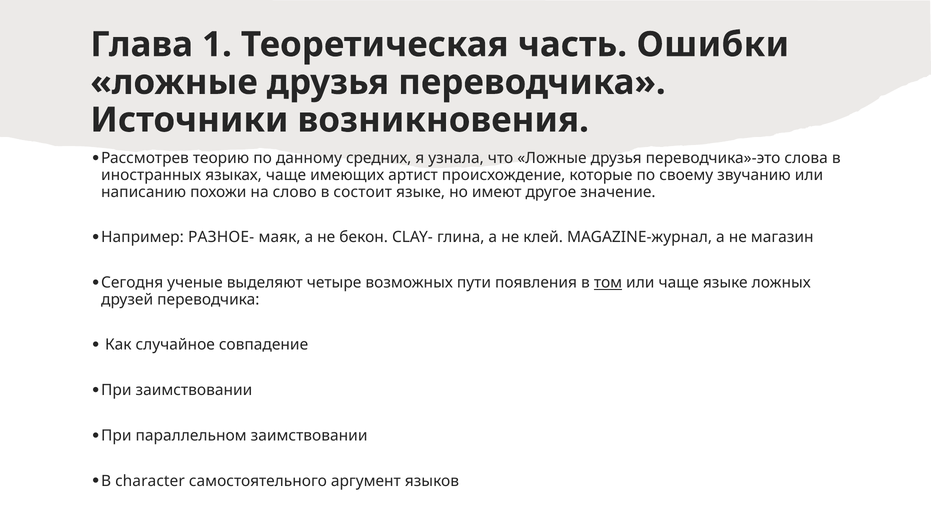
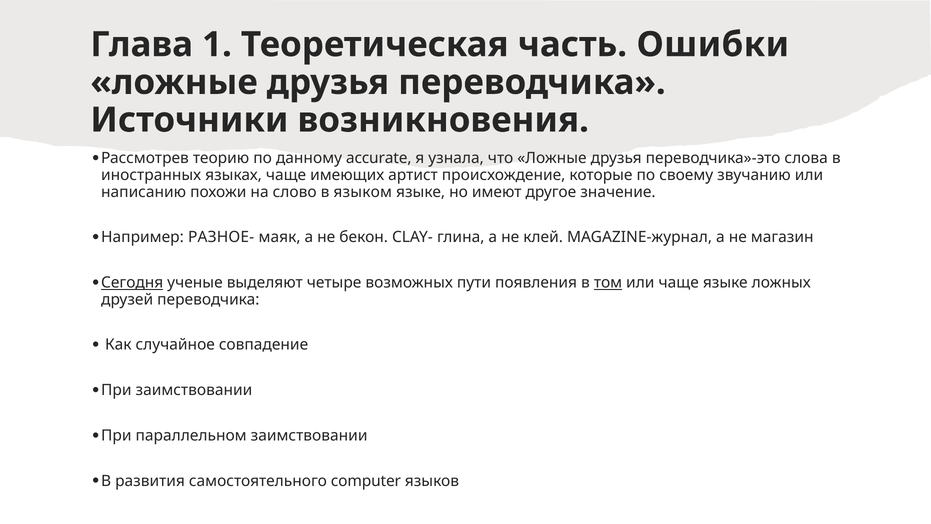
средних: средних -> accurate
состоит: состоит -> языком
Сегодня underline: none -> present
character: character -> развития
аргумент: аргумент -> computer
